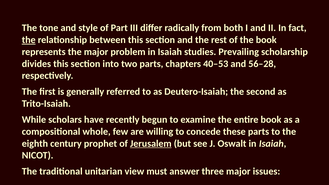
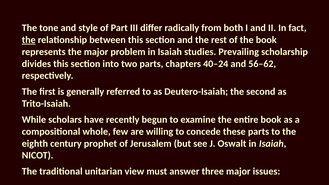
40–53: 40–53 -> 40–24
56–28: 56–28 -> 56–62
Jerusalem underline: present -> none
